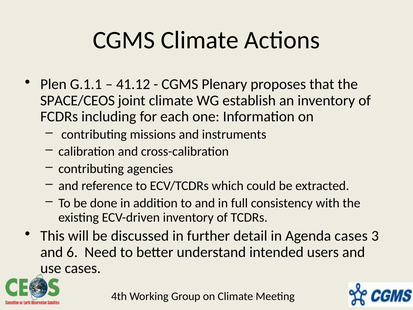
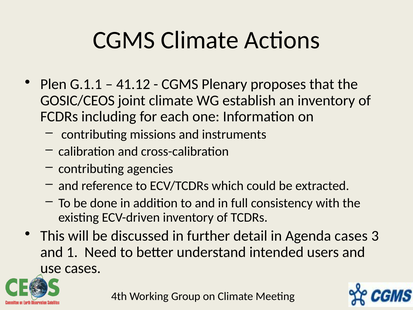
SPACE/CEOS: SPACE/CEOS -> GOSIC/CEOS
6: 6 -> 1
